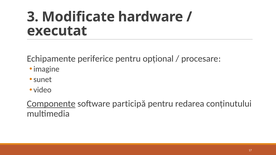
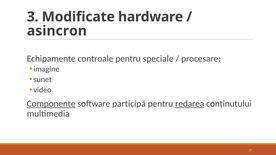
executat: executat -> asincron
periferice: periferice -> controale
opțional: opțional -> speciale
redarea underline: none -> present
